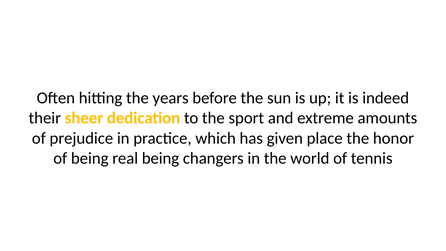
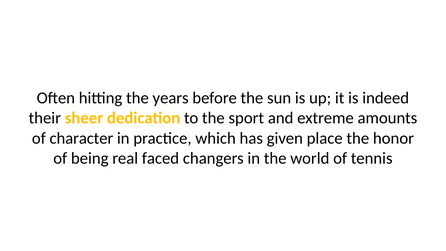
prejudice: prejudice -> character
real being: being -> faced
